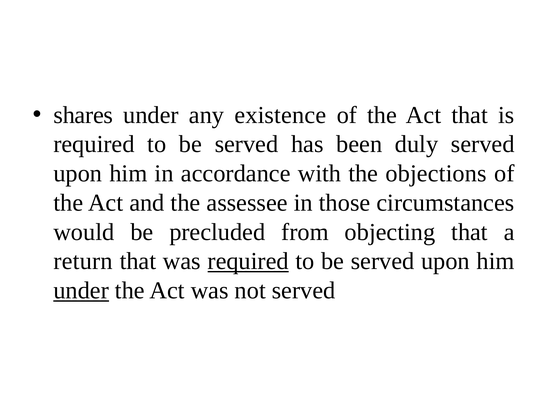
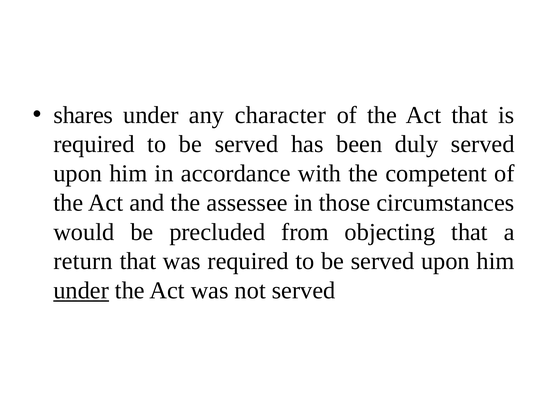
existence: existence -> character
objections: objections -> competent
required at (248, 261) underline: present -> none
